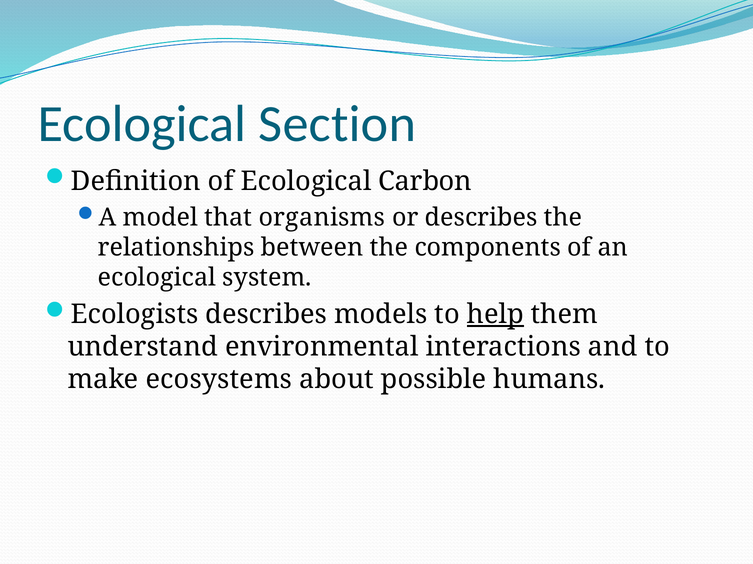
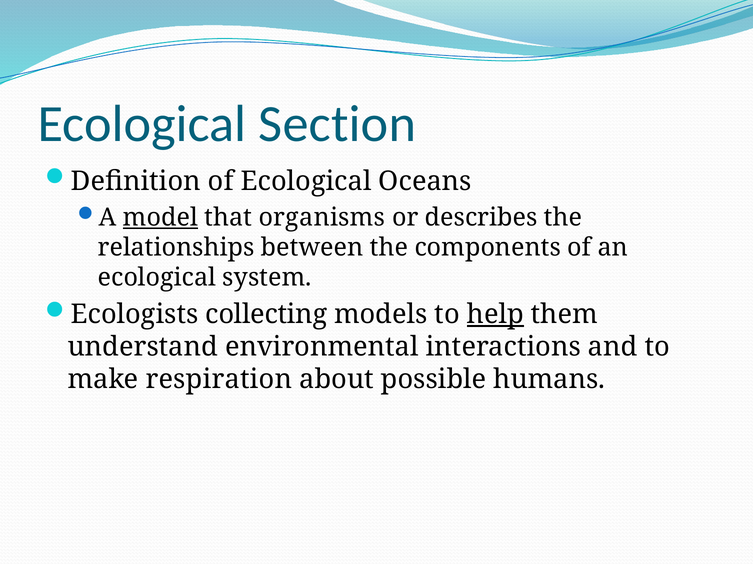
Carbon: Carbon -> Oceans
model underline: none -> present
Ecologists describes: describes -> collecting
ecosystems: ecosystems -> respiration
